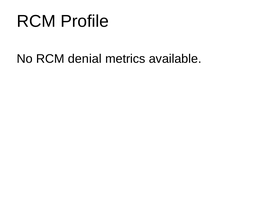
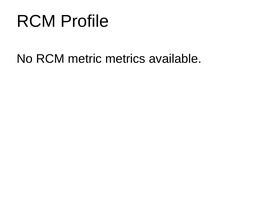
denial: denial -> metric
